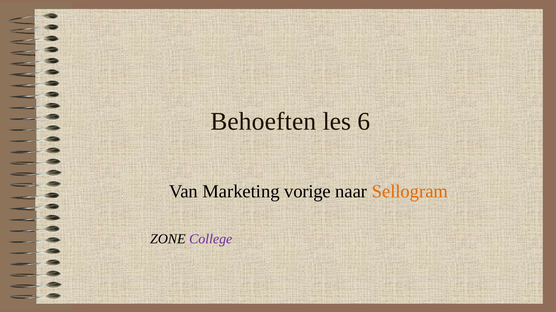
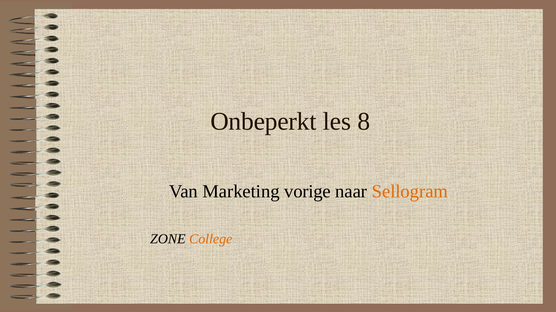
Behoeften: Behoeften -> Onbeperkt
6: 6 -> 8
College colour: purple -> orange
